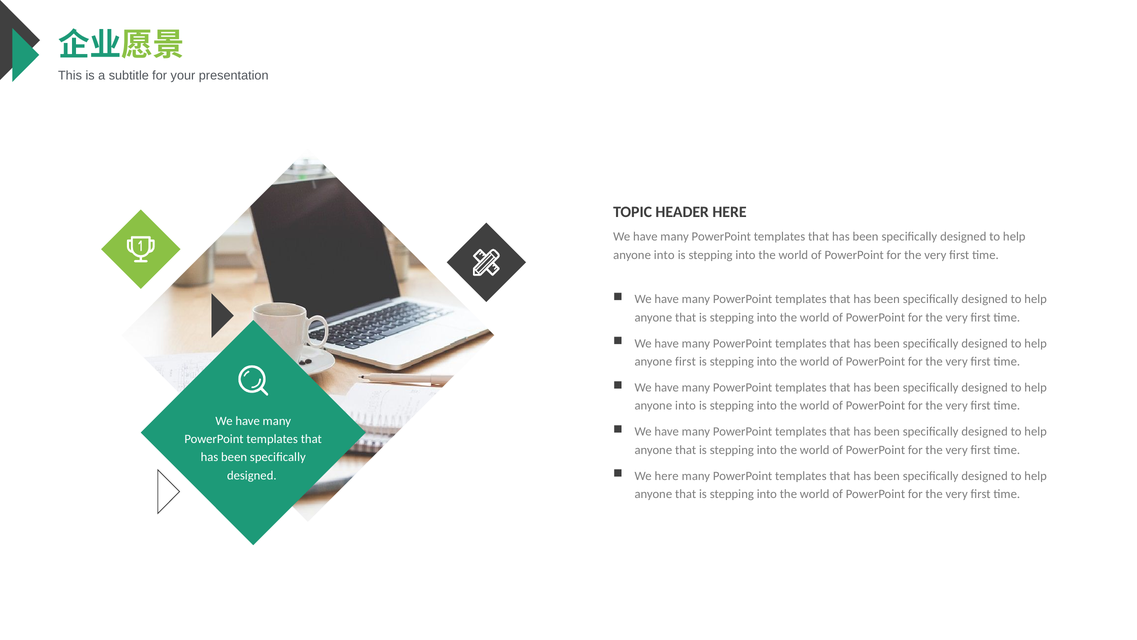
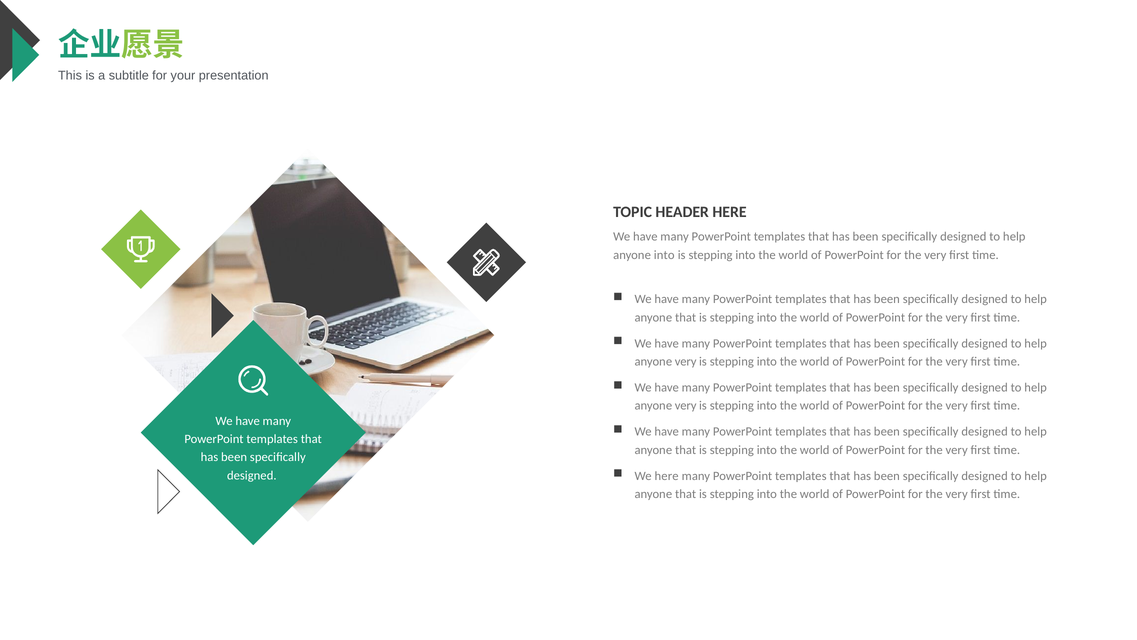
first at (685, 361): first -> very
into at (685, 405): into -> very
